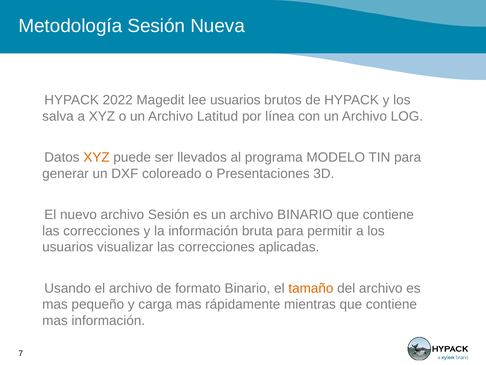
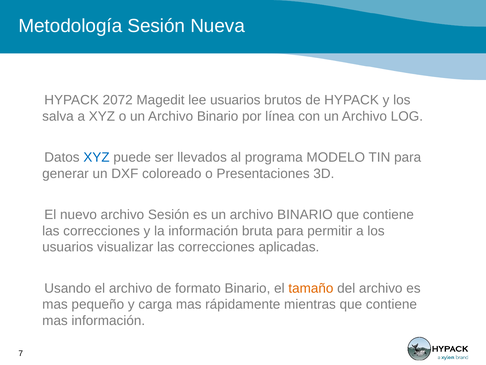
2022: 2022 -> 2072
o un Archivo Latitud: Latitud -> Binario
XYZ at (96, 157) colour: orange -> blue
